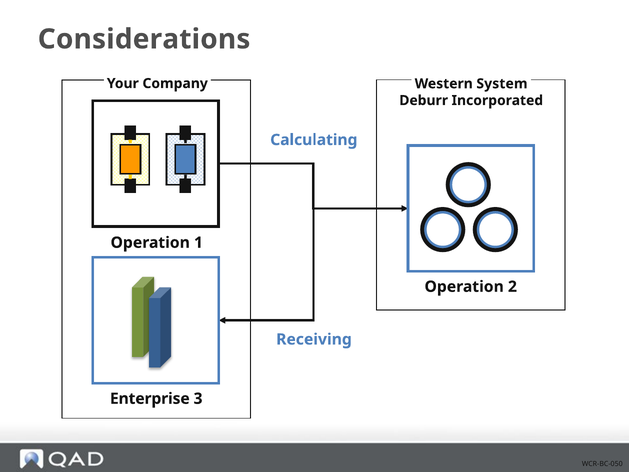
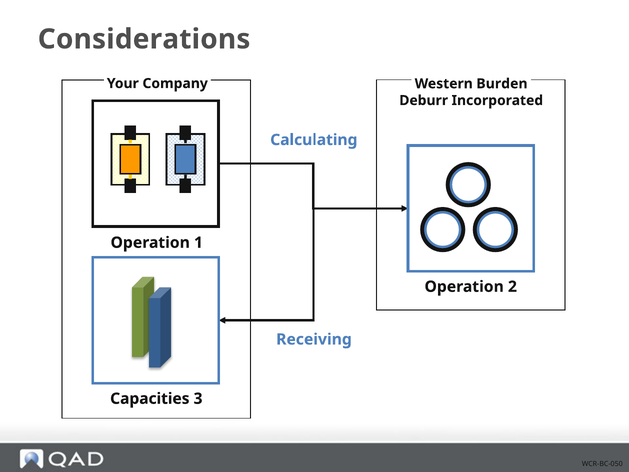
System: System -> Burden
Enterprise: Enterprise -> Capacities
